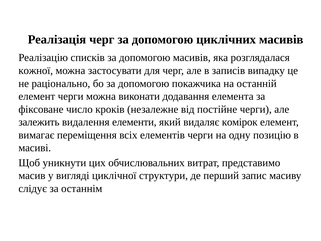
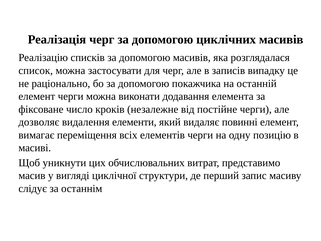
кожної: кожної -> список
залежить: залежить -> дозволяє
комірок: комірок -> повинні
